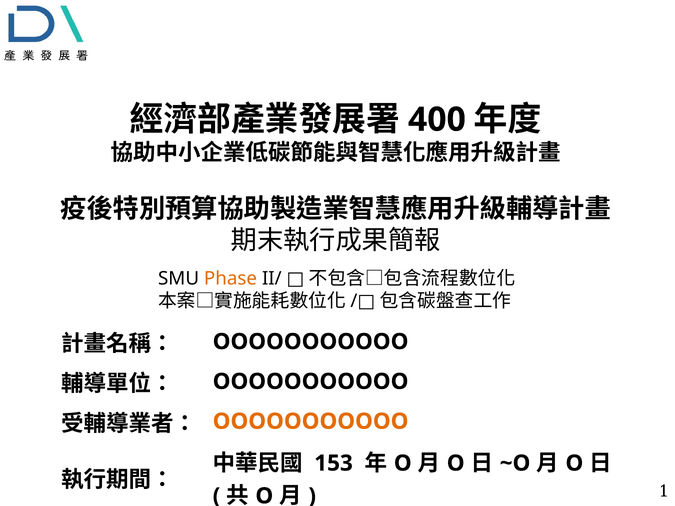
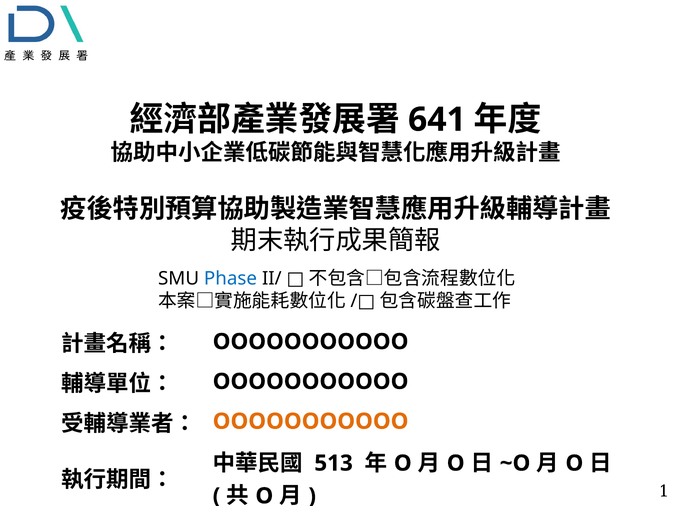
400: 400 -> 641
Phase colour: orange -> blue
153: 153 -> 513
